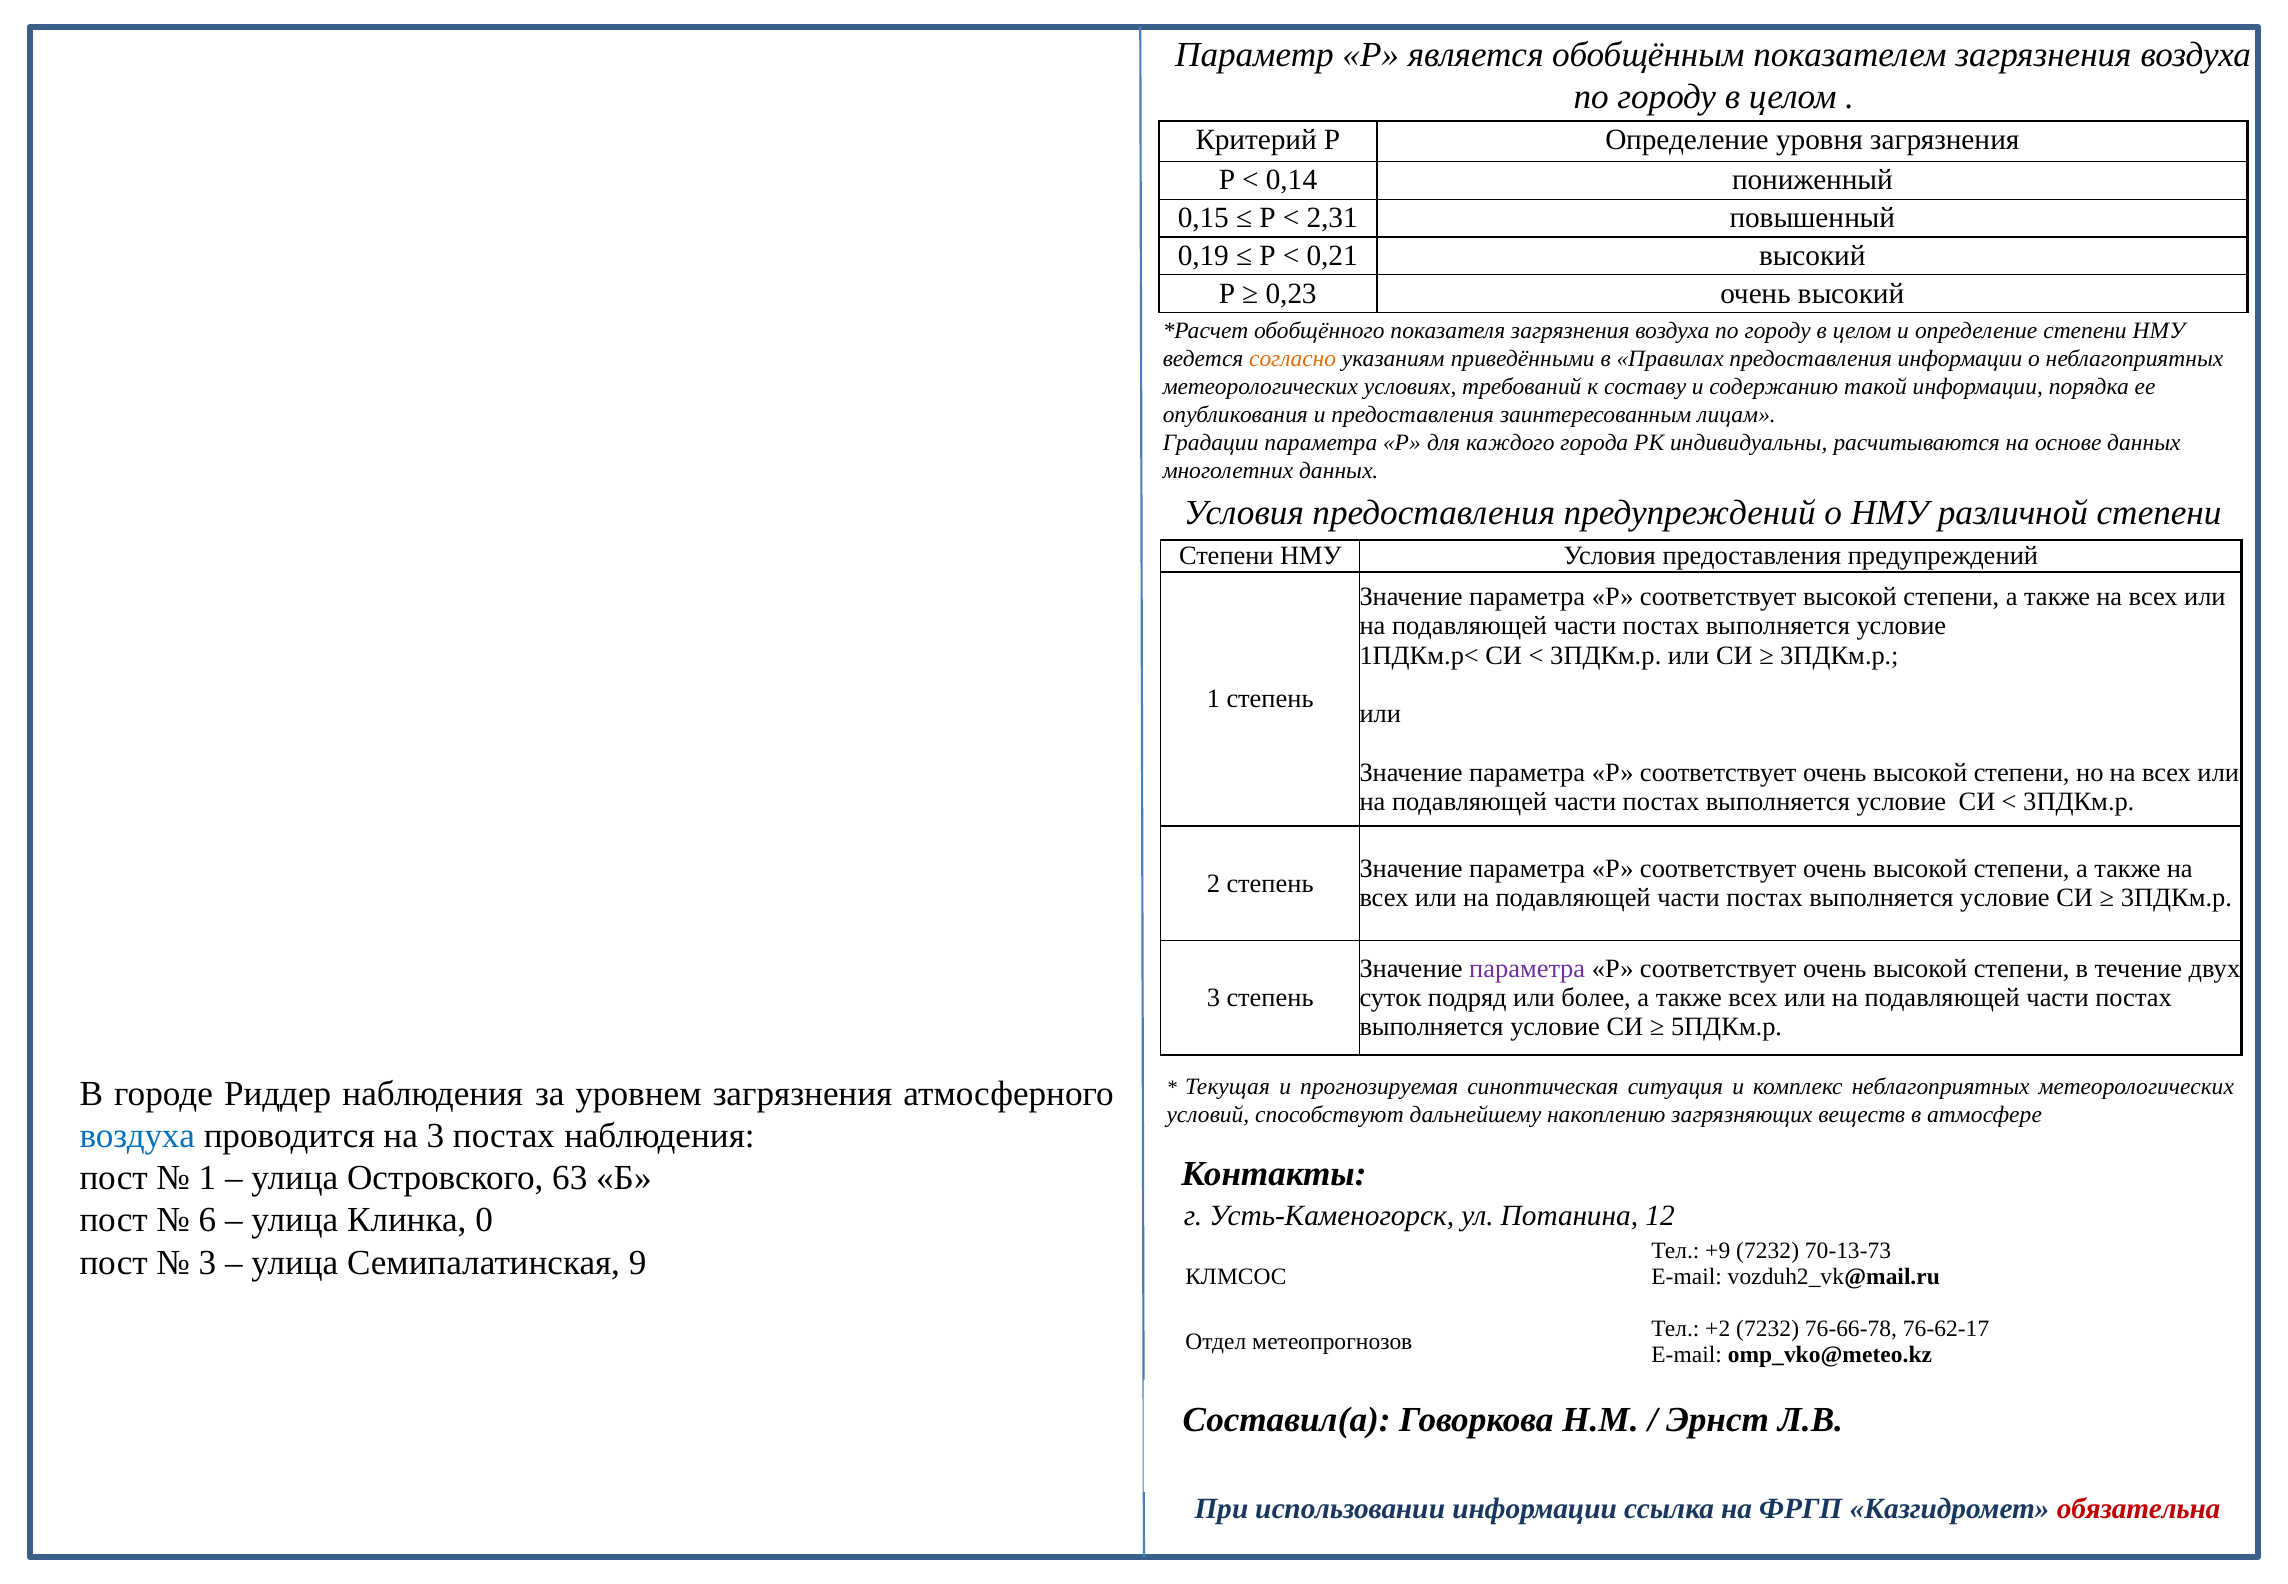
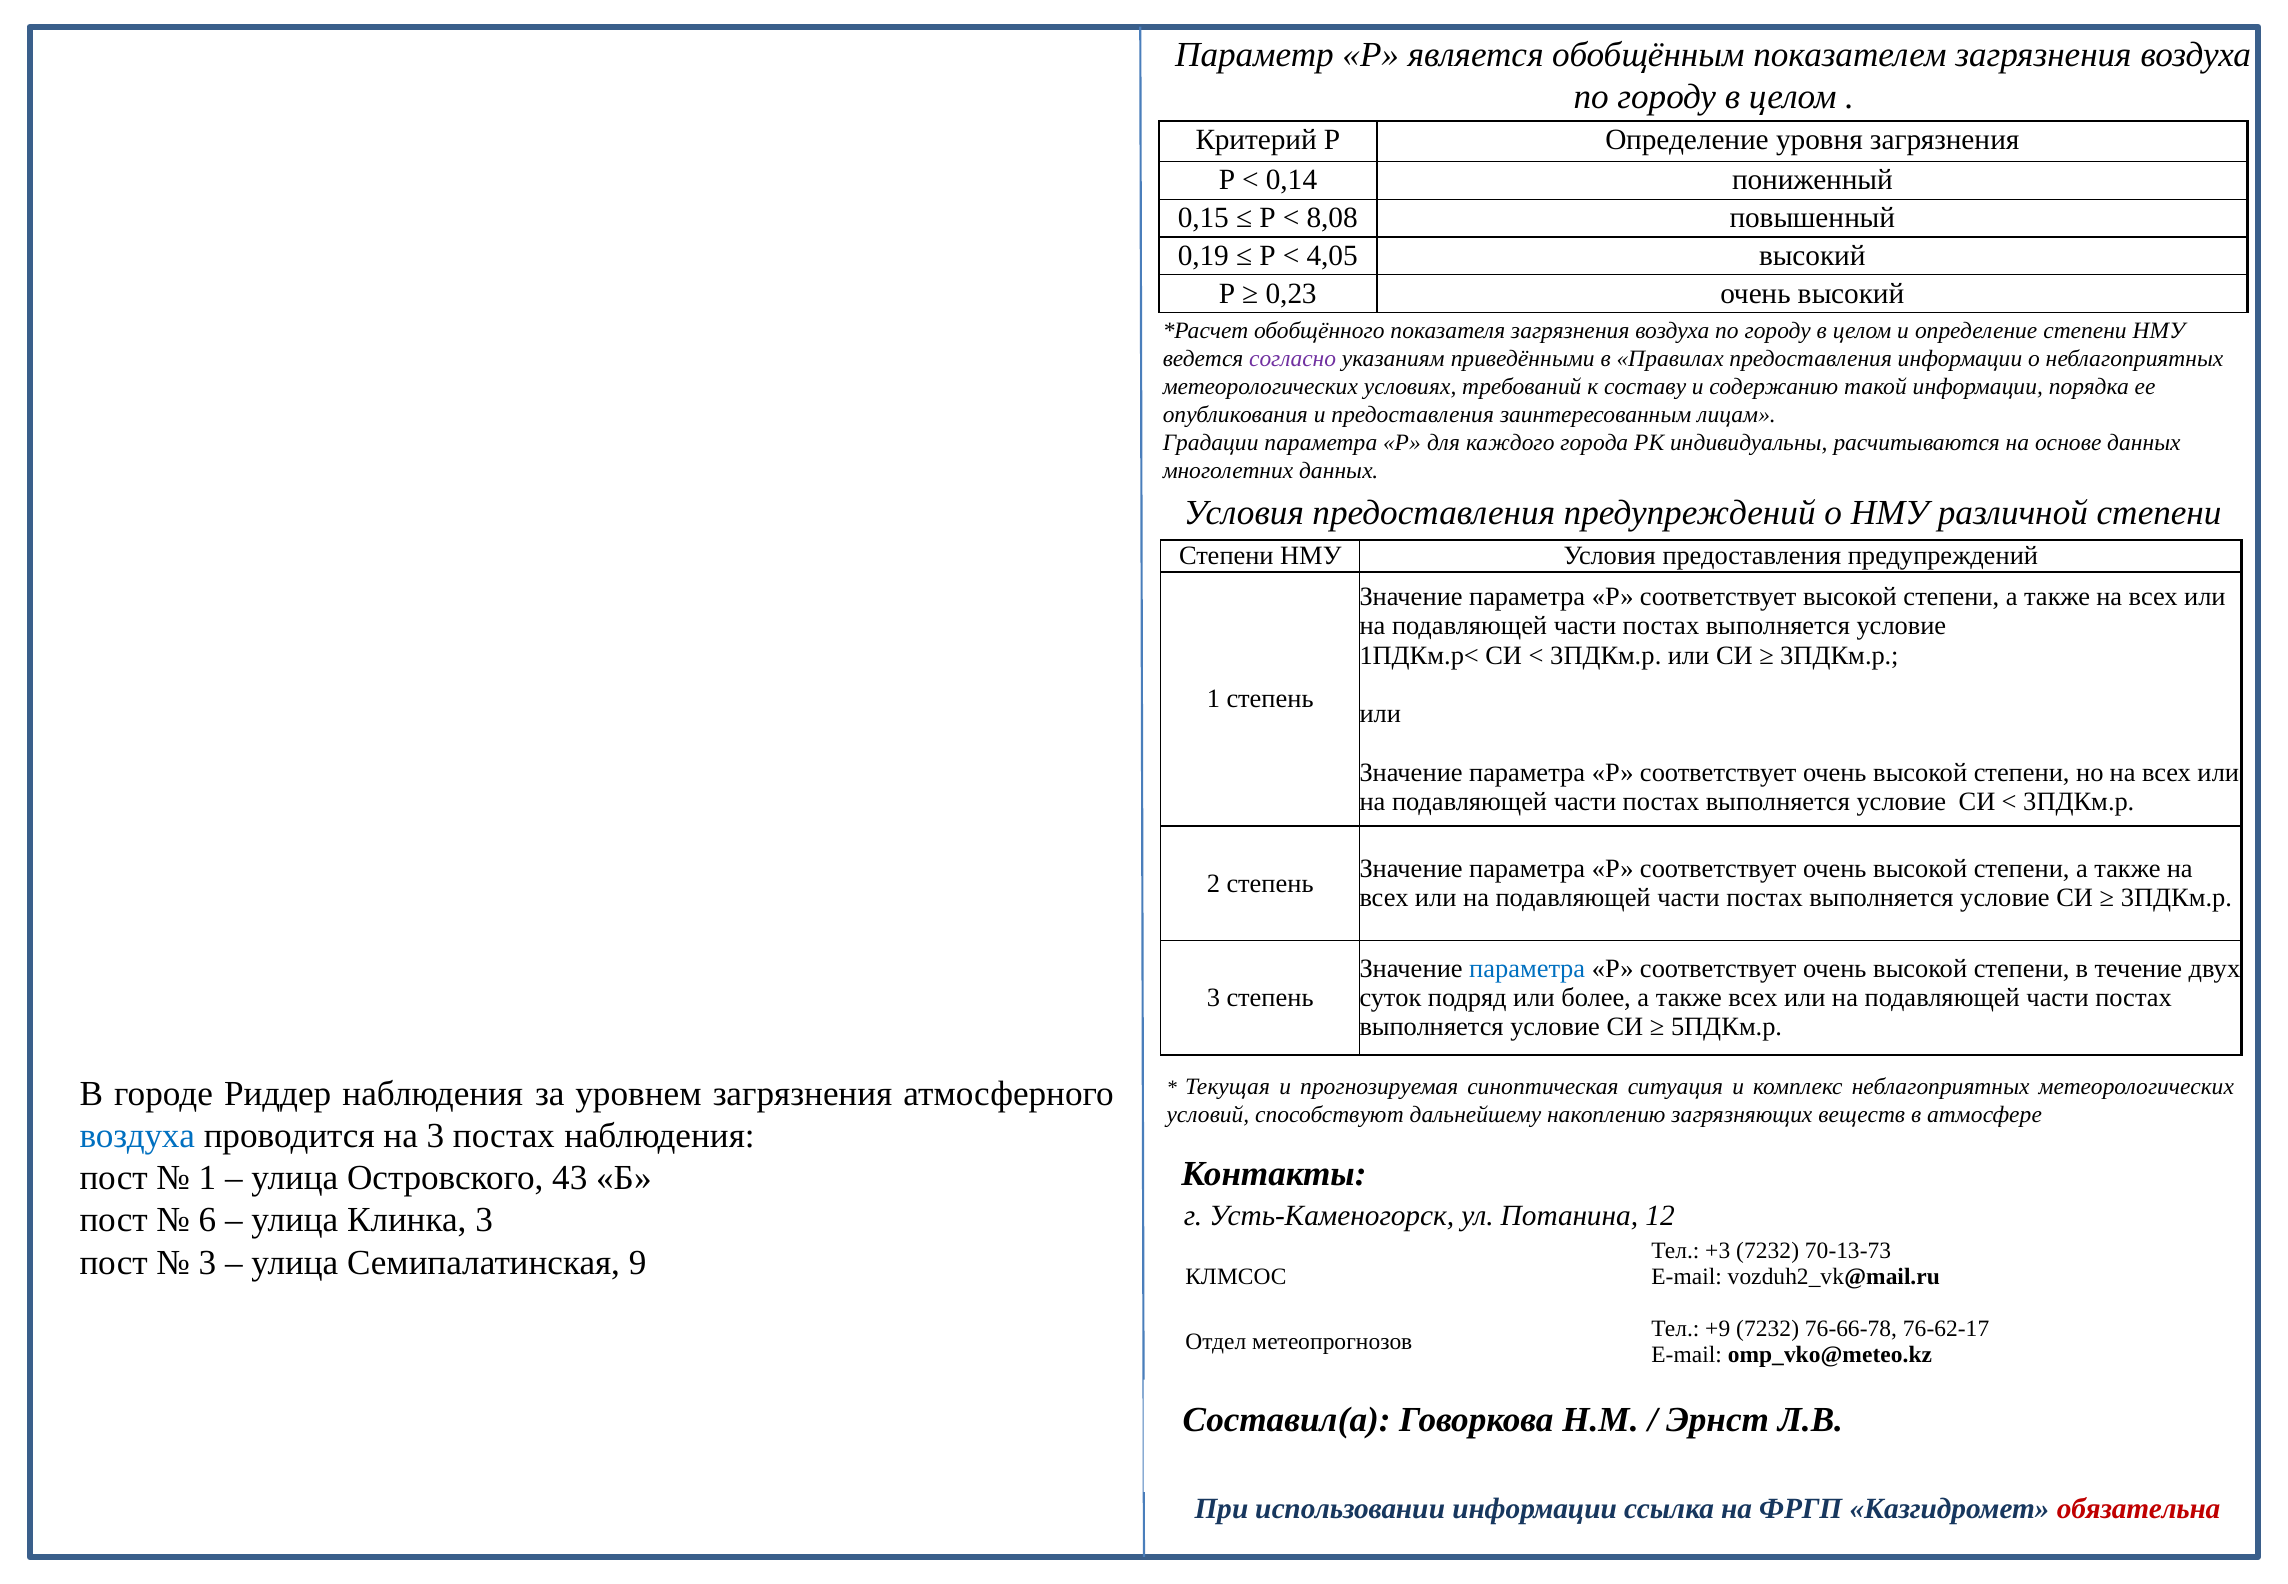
2,31: 2,31 -> 8,08
0,21: 0,21 -> 4,05
согласно colour: orange -> purple
параметра at (1527, 969) colour: purple -> blue
63: 63 -> 43
Клинка 0: 0 -> 3
+9: +9 -> +3
+2: +2 -> +9
